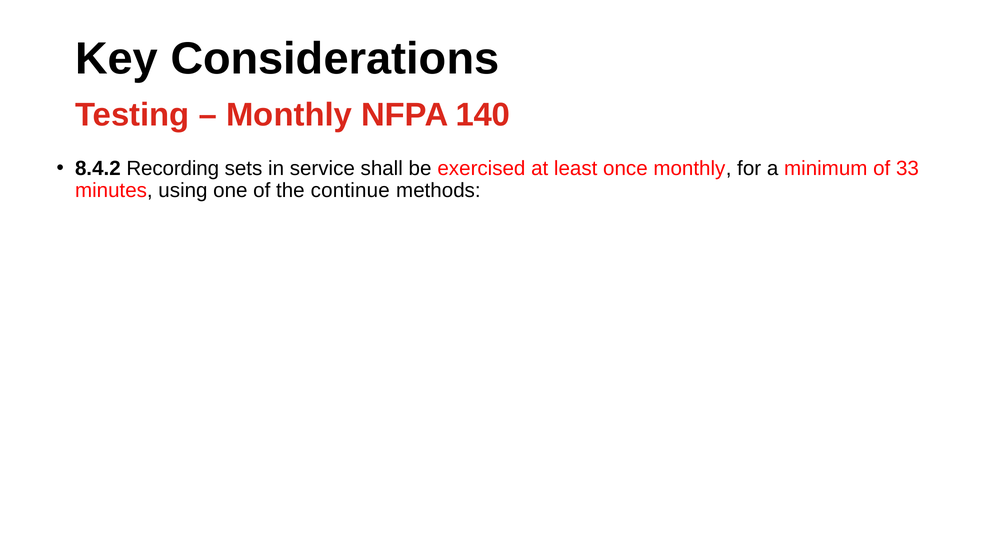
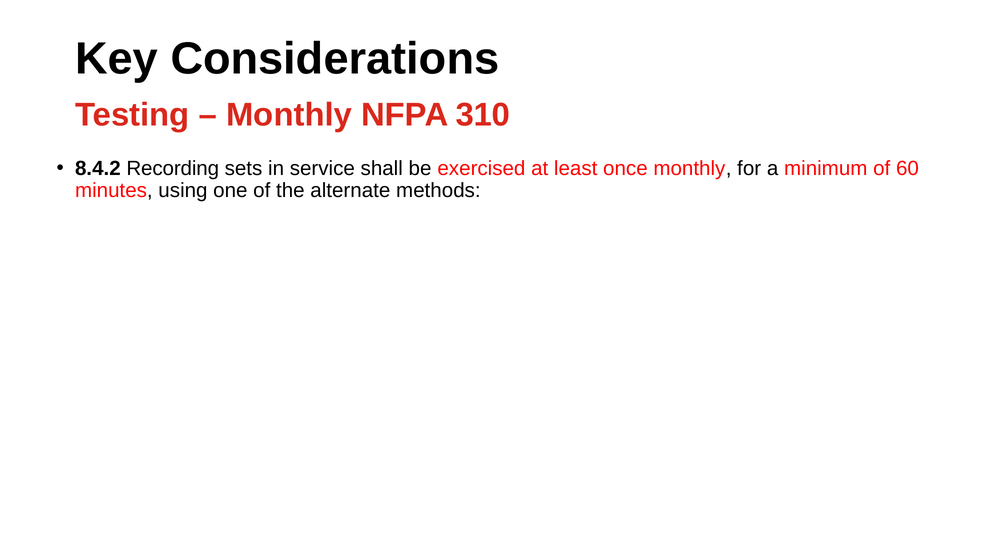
140: 140 -> 310
33: 33 -> 60
continue: continue -> alternate
